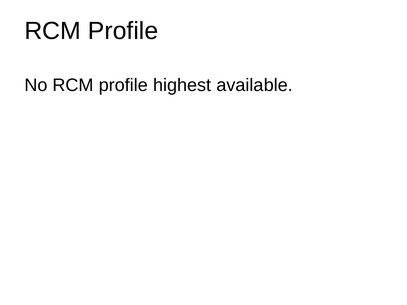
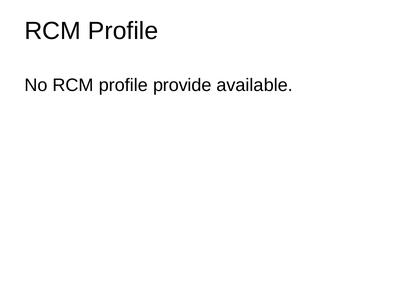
highest: highest -> provide
